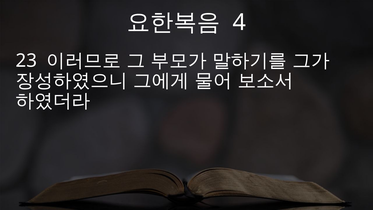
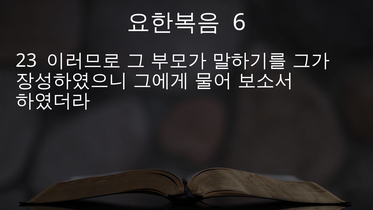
4: 4 -> 6
